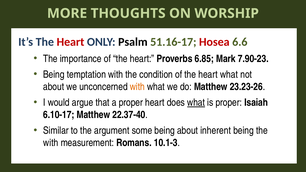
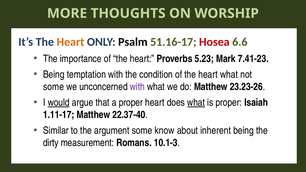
Heart at (70, 42) colour: red -> orange
6.85: 6.85 -> 5.23
7.90-23: 7.90-23 -> 7.41-23
about at (54, 87): about -> some
with at (137, 87) colour: orange -> purple
would underline: none -> present
6.10-17: 6.10-17 -> 1.11-17
some being: being -> know
with at (51, 143): with -> dirty
